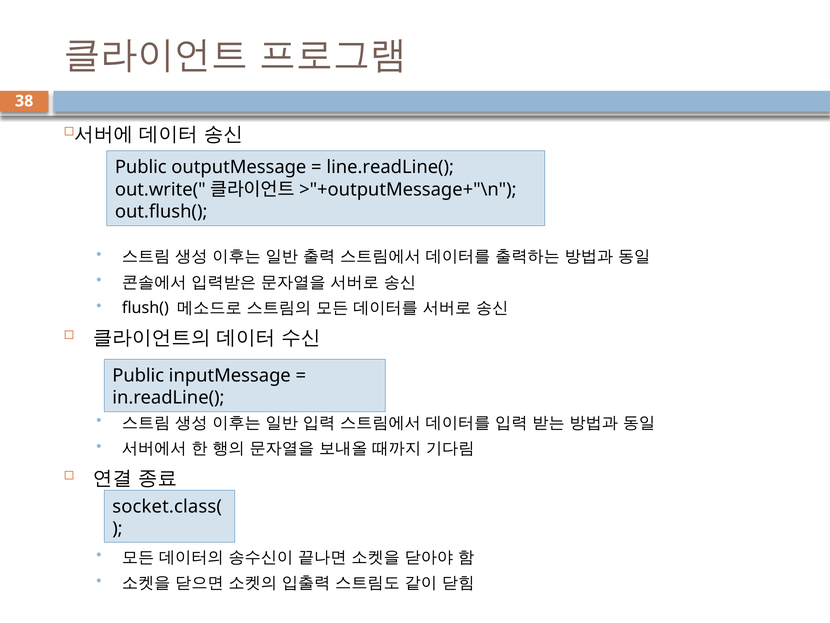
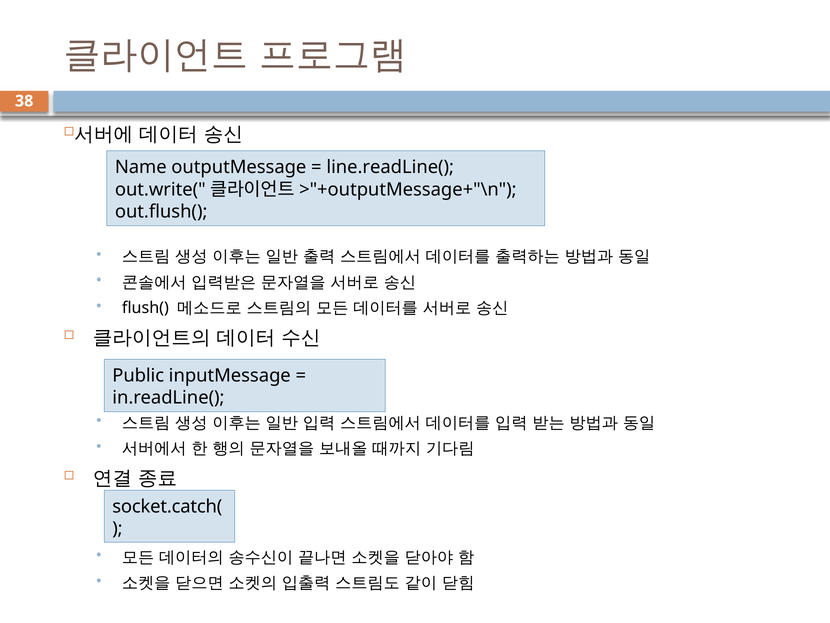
Public at (141, 167): Public -> Name
socket.class(: socket.class( -> socket.catch(
